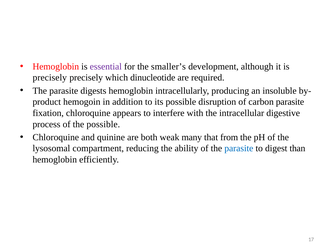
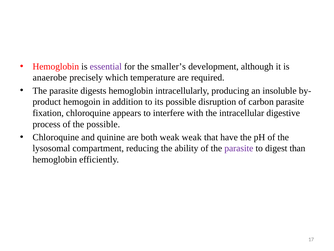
precisely at (50, 78): precisely -> anaerobe
dinucleotide: dinucleotide -> temperature
weak many: many -> weak
from: from -> have
parasite at (239, 148) colour: blue -> purple
